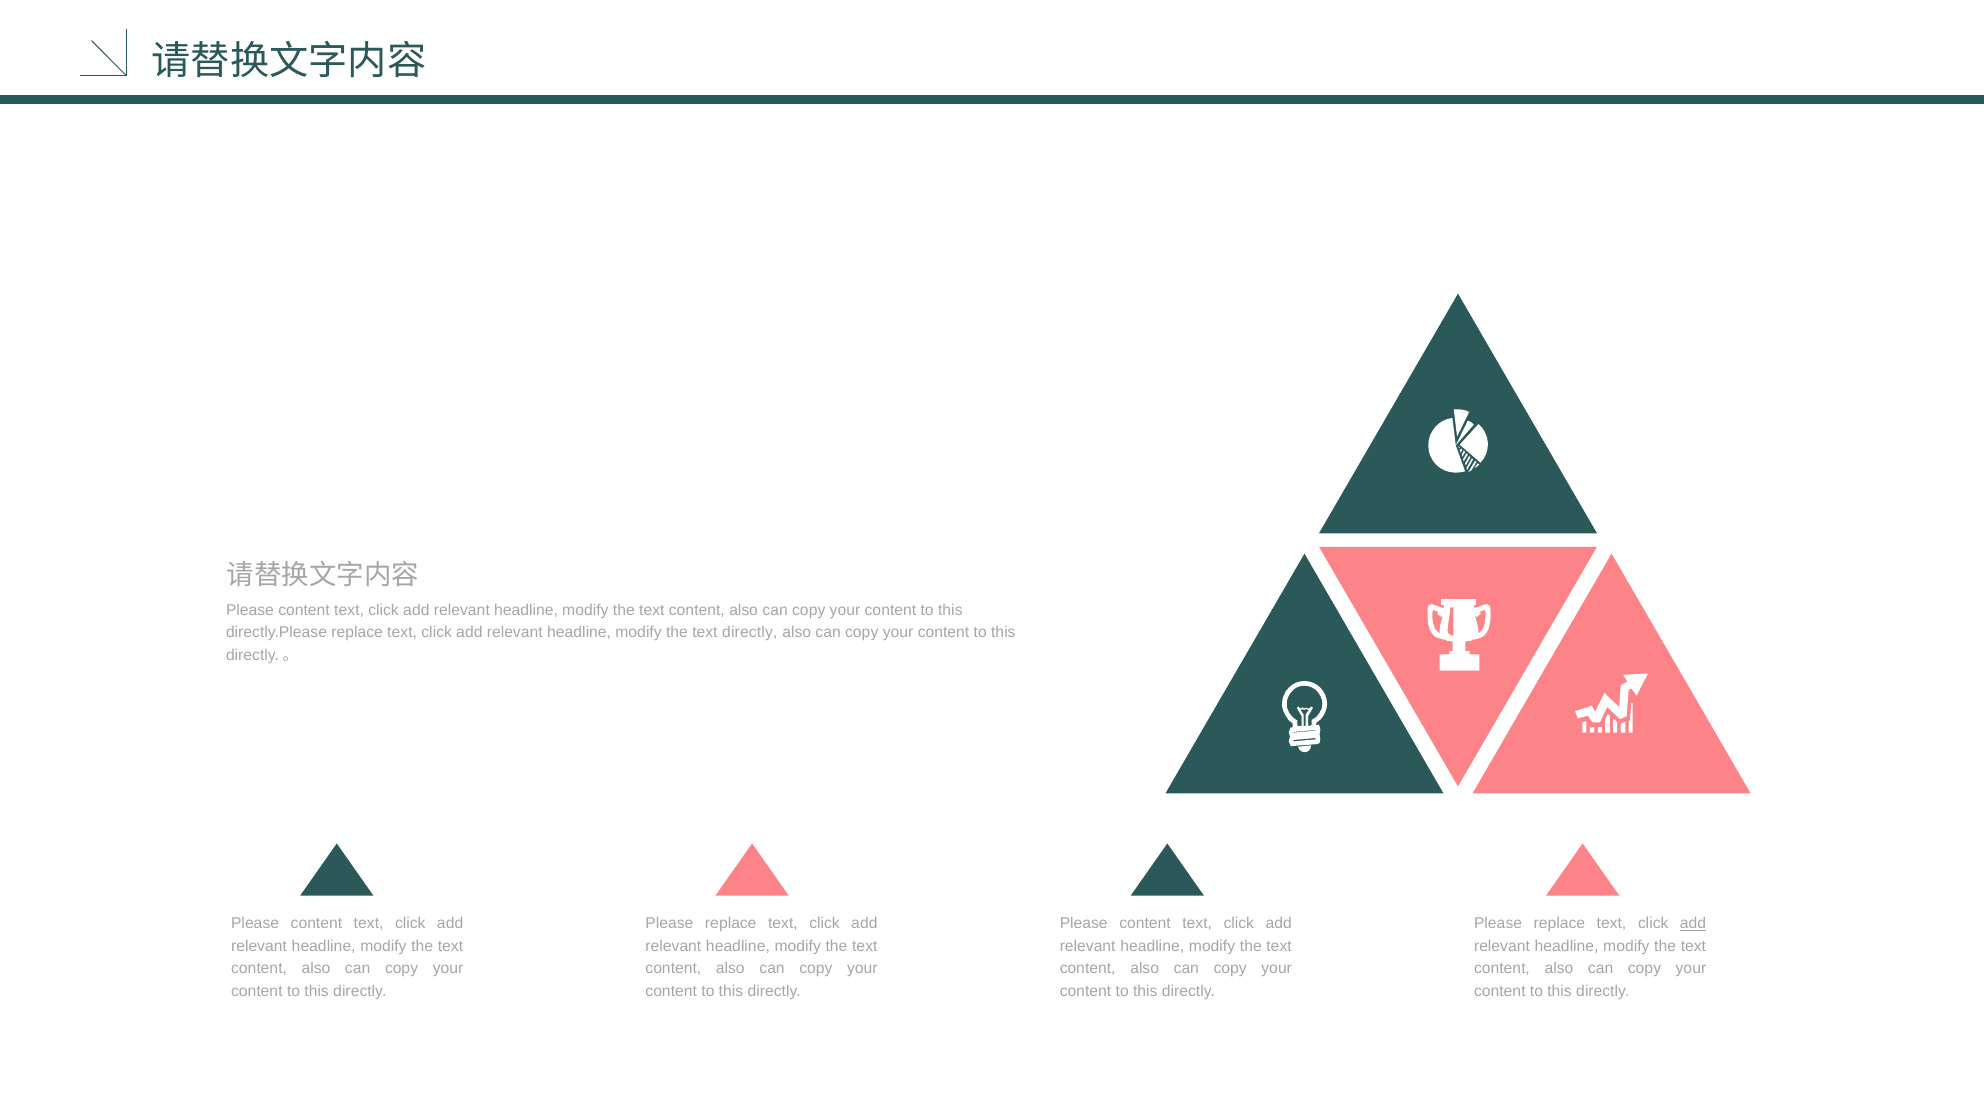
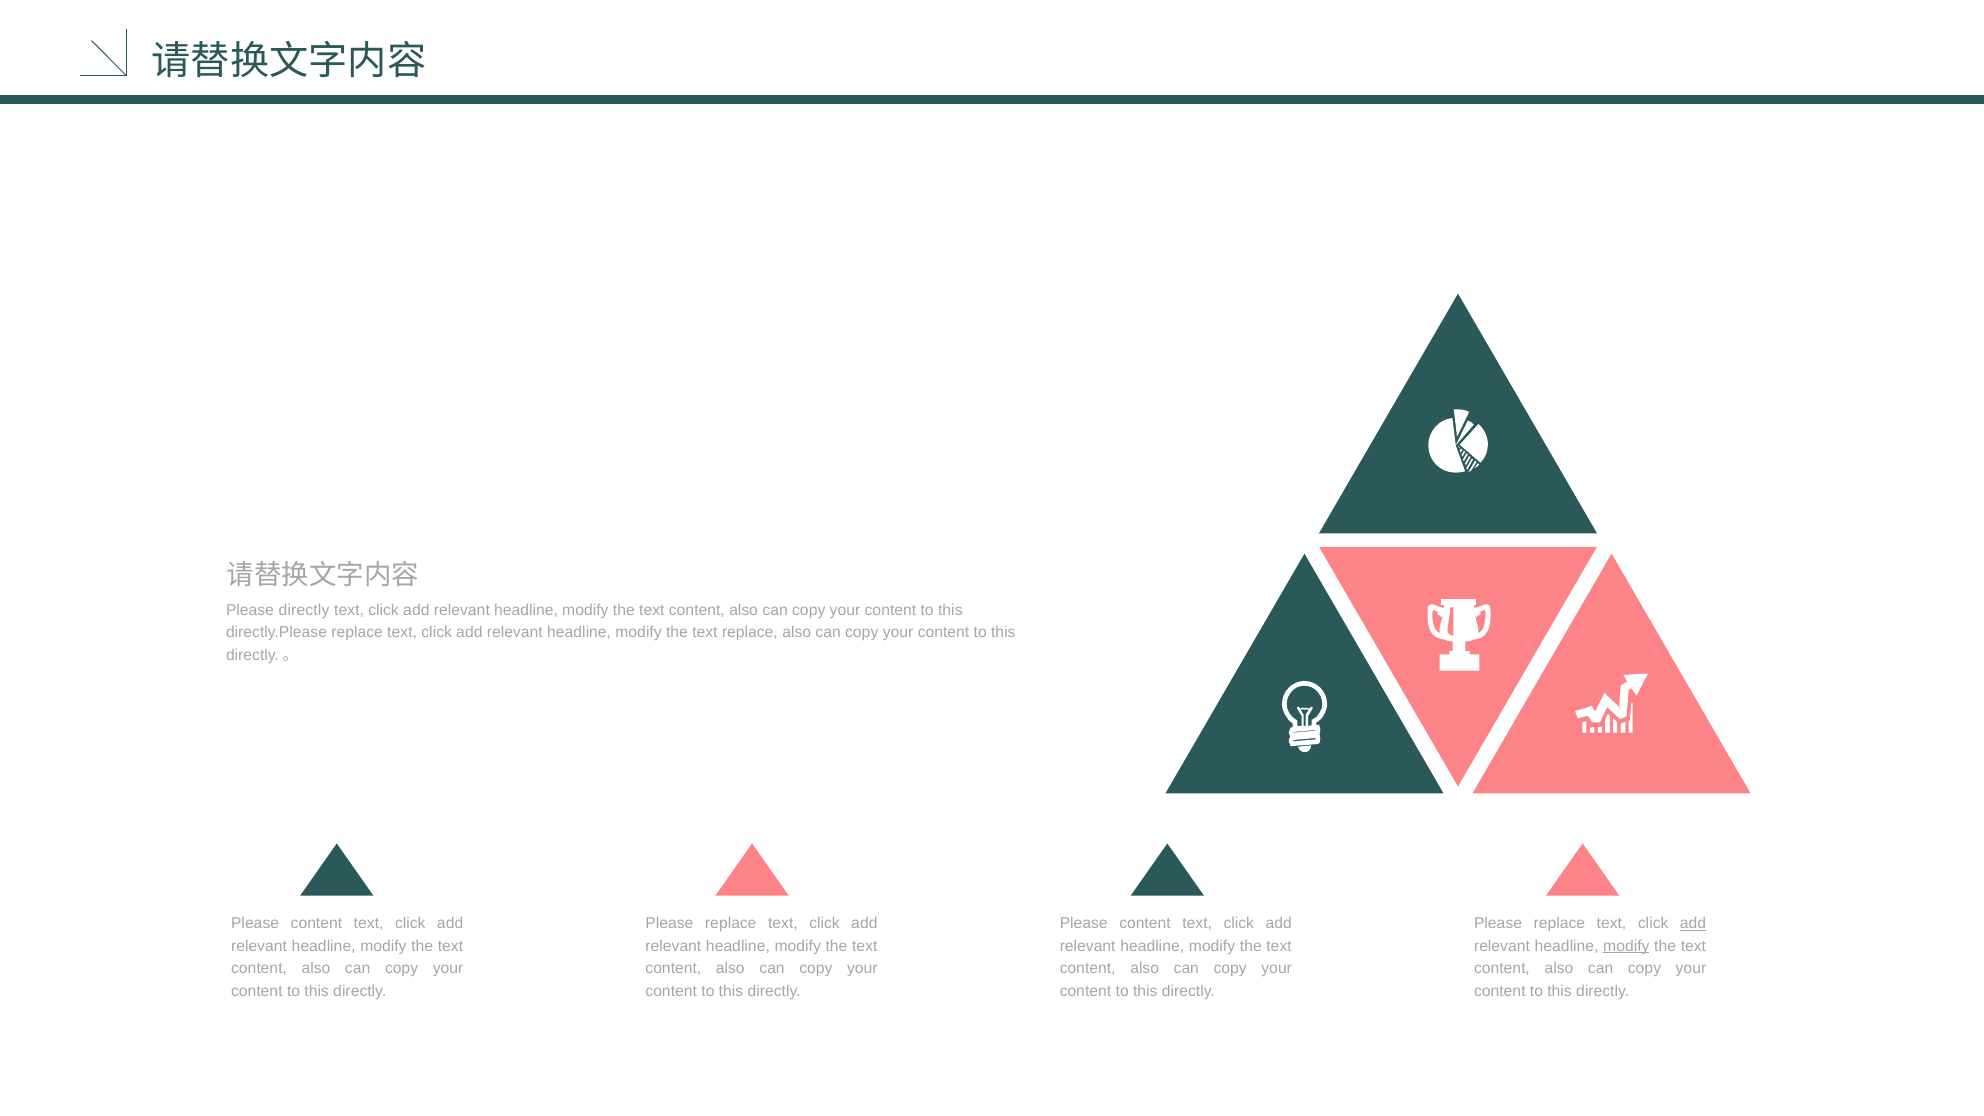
content at (304, 610): content -> directly
text directly: directly -> replace
modify at (1626, 946) underline: none -> present
